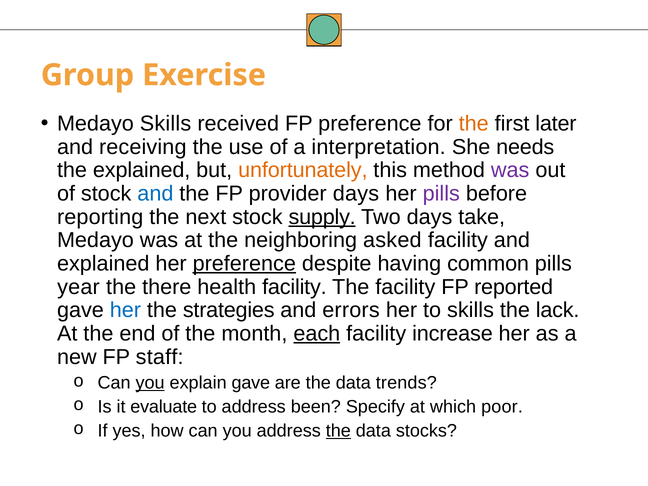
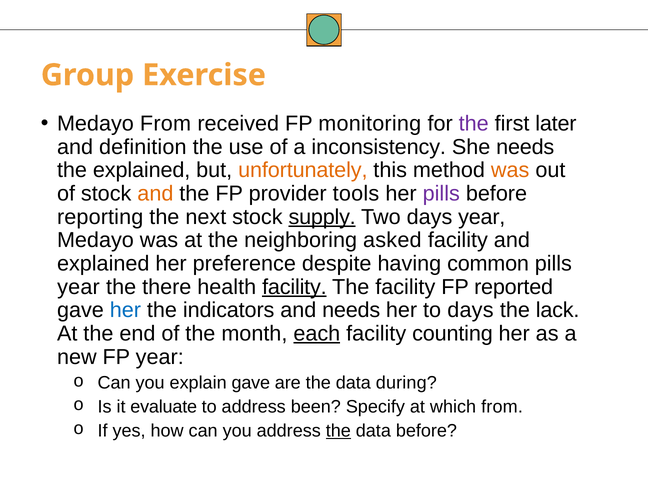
Medayo Skills: Skills -> From
FP preference: preference -> monitoring
the at (474, 124) colour: orange -> purple
receiving: receiving -> definition
interpretation: interpretation -> inconsistency
was at (510, 170) colour: purple -> orange
and at (155, 194) colour: blue -> orange
provider days: days -> tools
days take: take -> year
preference at (244, 264) underline: present -> none
facility at (294, 287) underline: none -> present
strategies: strategies -> indicators
and errors: errors -> needs
to skills: skills -> days
increase: increase -> counting
FP staff: staff -> year
you at (150, 383) underline: present -> none
trends: trends -> during
which poor: poor -> from
data stocks: stocks -> before
